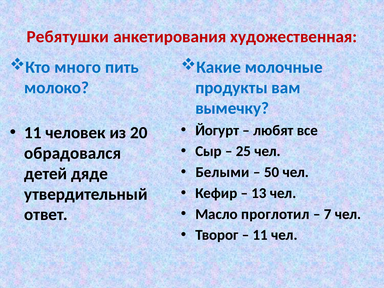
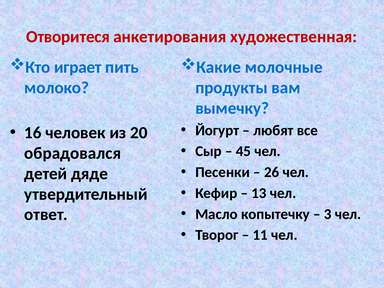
Ребятушки: Ребятушки -> Отворитеся
много: много -> играет
11 at (33, 133): 11 -> 16
25: 25 -> 45
Белыми: Белыми -> Песенки
50: 50 -> 26
проглотил: проглотил -> копытечку
7: 7 -> 3
